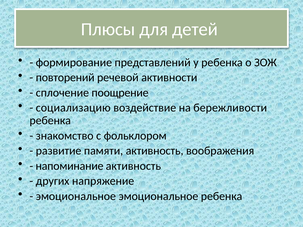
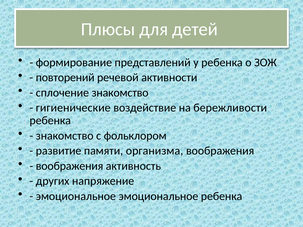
сплочение поощрение: поощрение -> знакомство
социализацию: социализацию -> гигиенические
памяти активность: активность -> организма
напоминание at (70, 166): напоминание -> воображения
